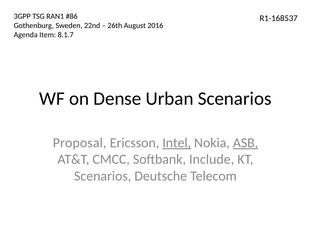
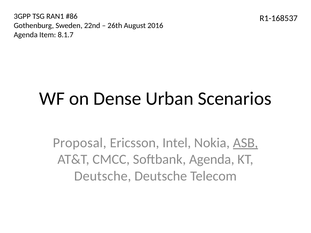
Intel underline: present -> none
Softbank Include: Include -> Agenda
Scenarios at (103, 176): Scenarios -> Deutsche
